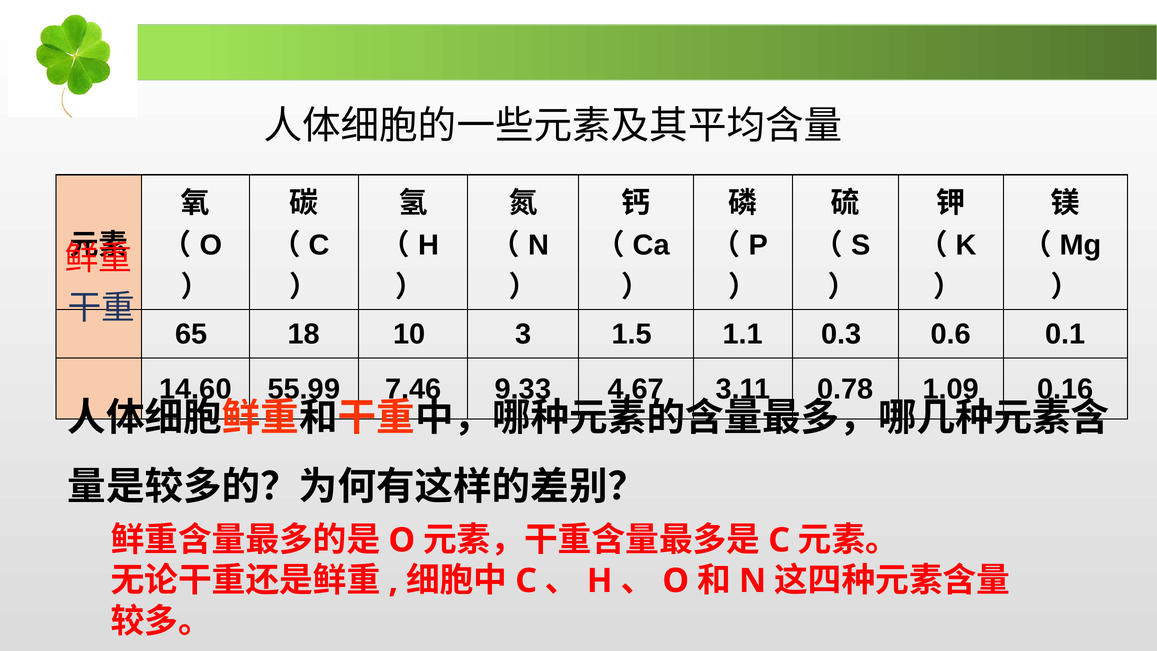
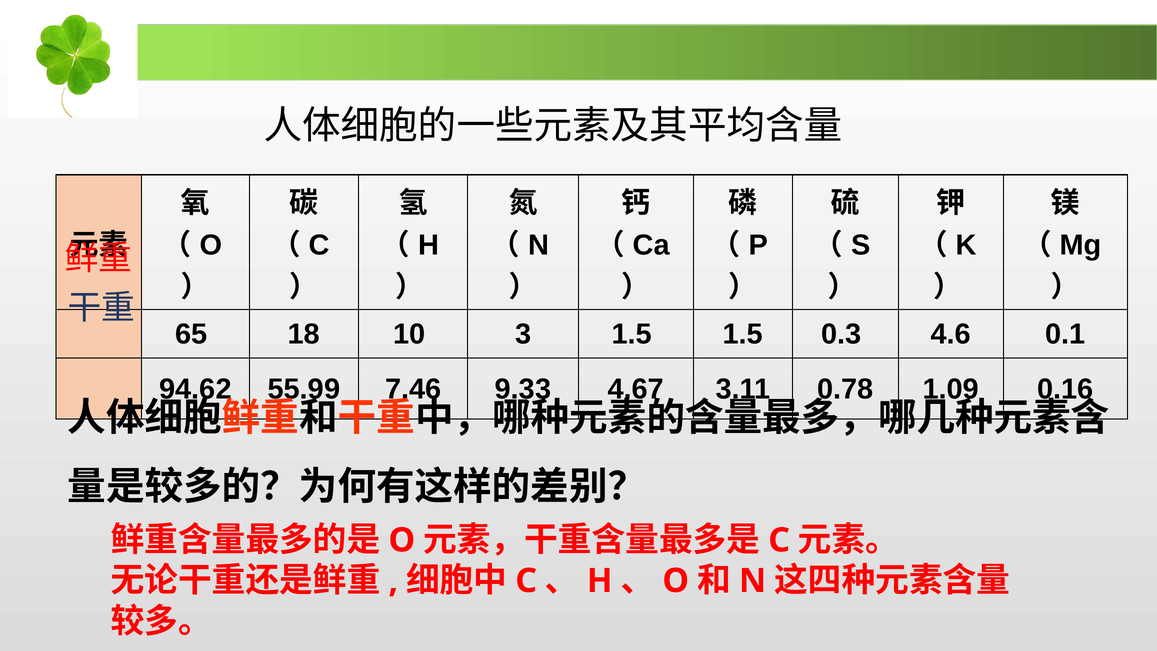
1.5 1.1: 1.1 -> 1.5
0.6: 0.6 -> 4.6
14.60: 14.60 -> 94.62
